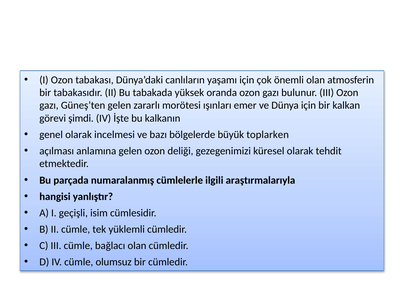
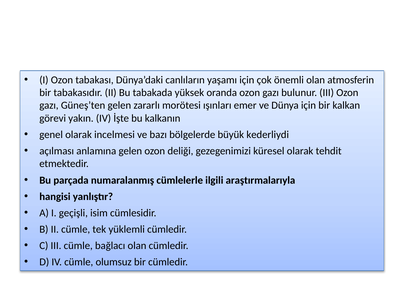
şimdi: şimdi -> yakın
toplarken: toplarken -> kederliydi
